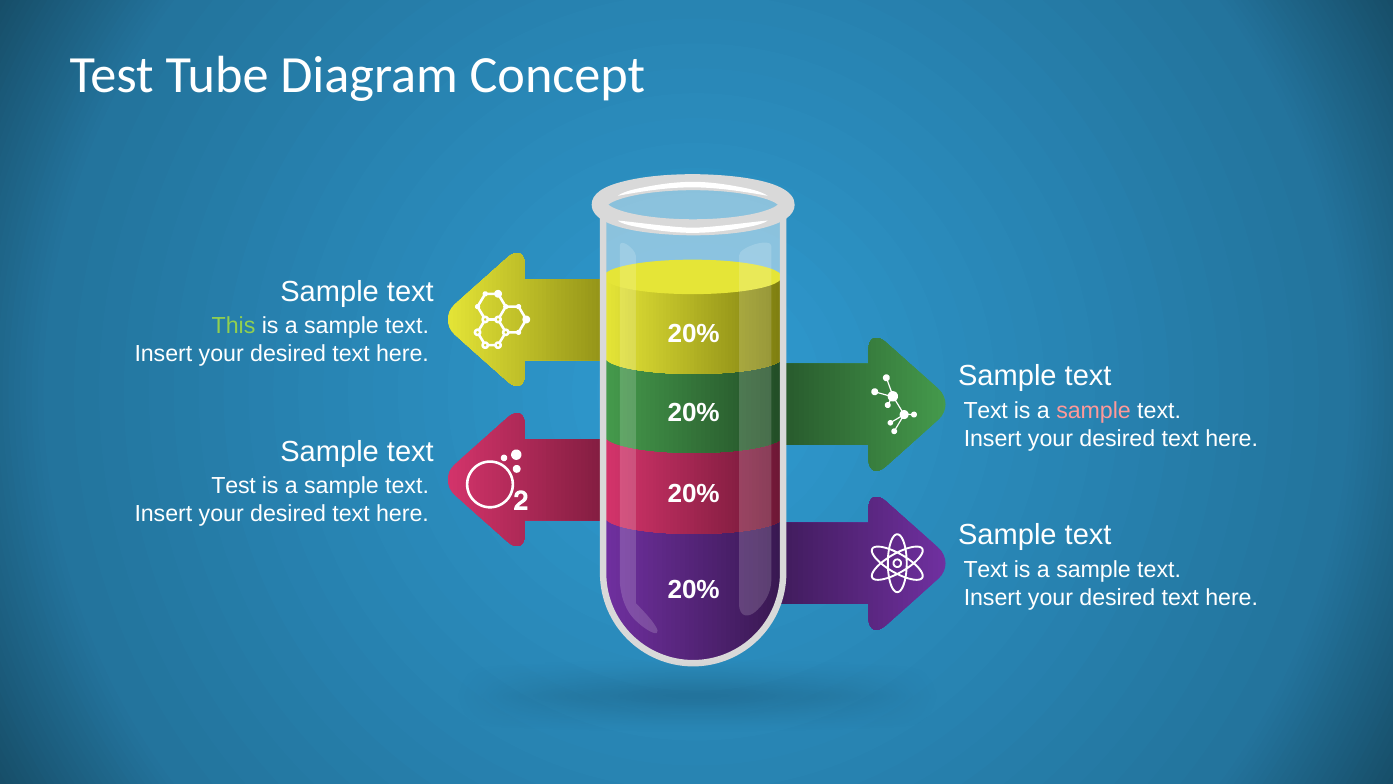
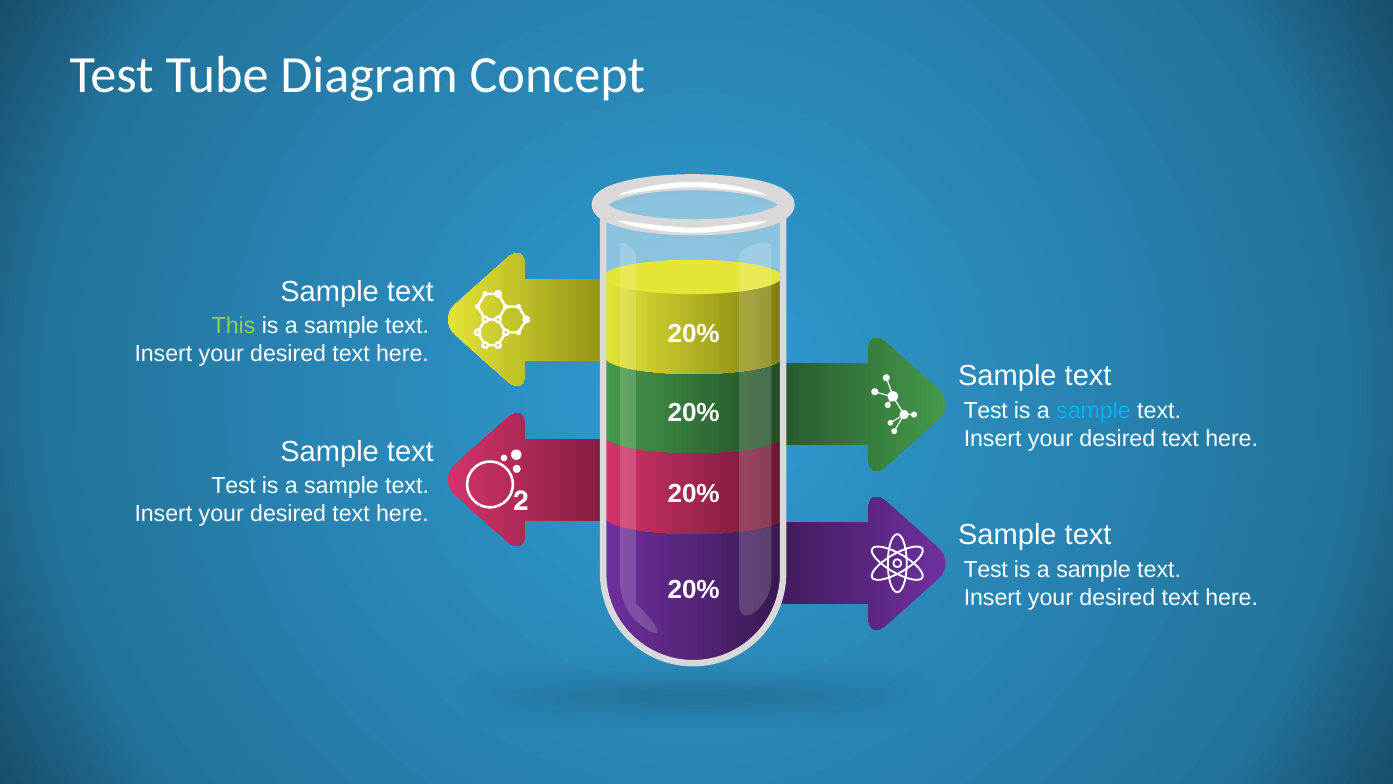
Text at (986, 410): Text -> Test
sample at (1094, 410) colour: pink -> light blue
Text at (986, 569): Text -> Test
